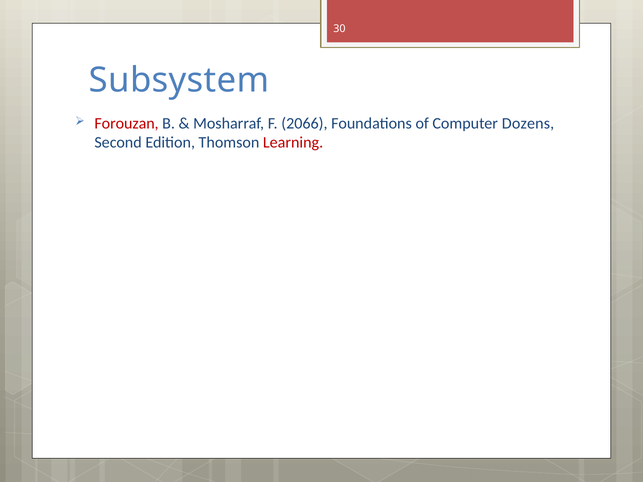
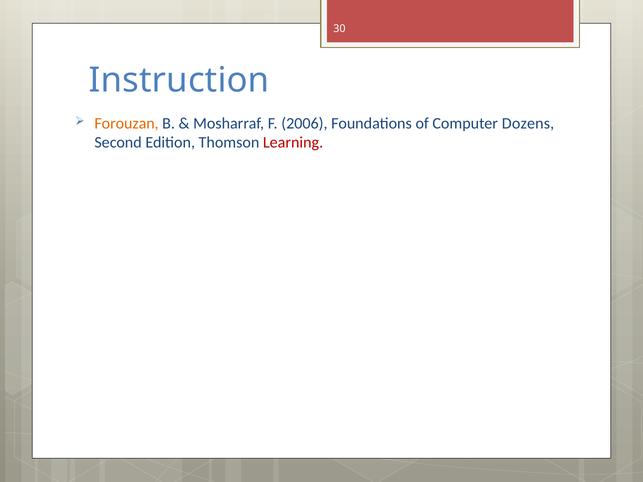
Subsystem: Subsystem -> Instruction
Forouzan colour: red -> orange
2066: 2066 -> 2006
